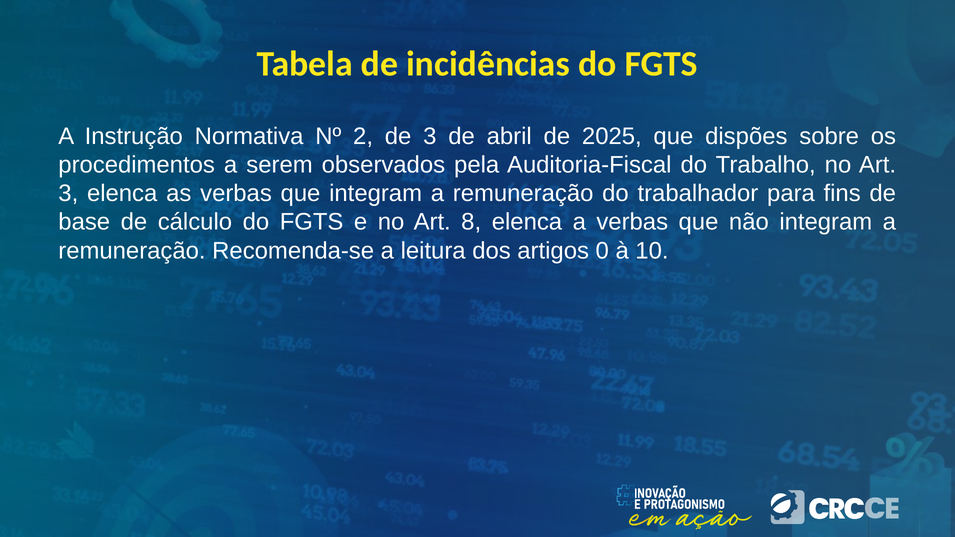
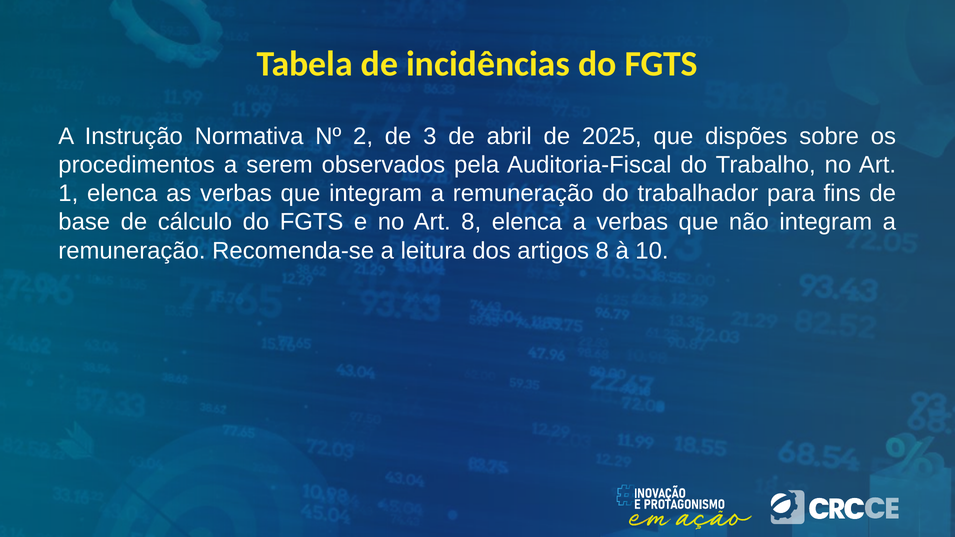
3 at (68, 194): 3 -> 1
artigos 0: 0 -> 8
